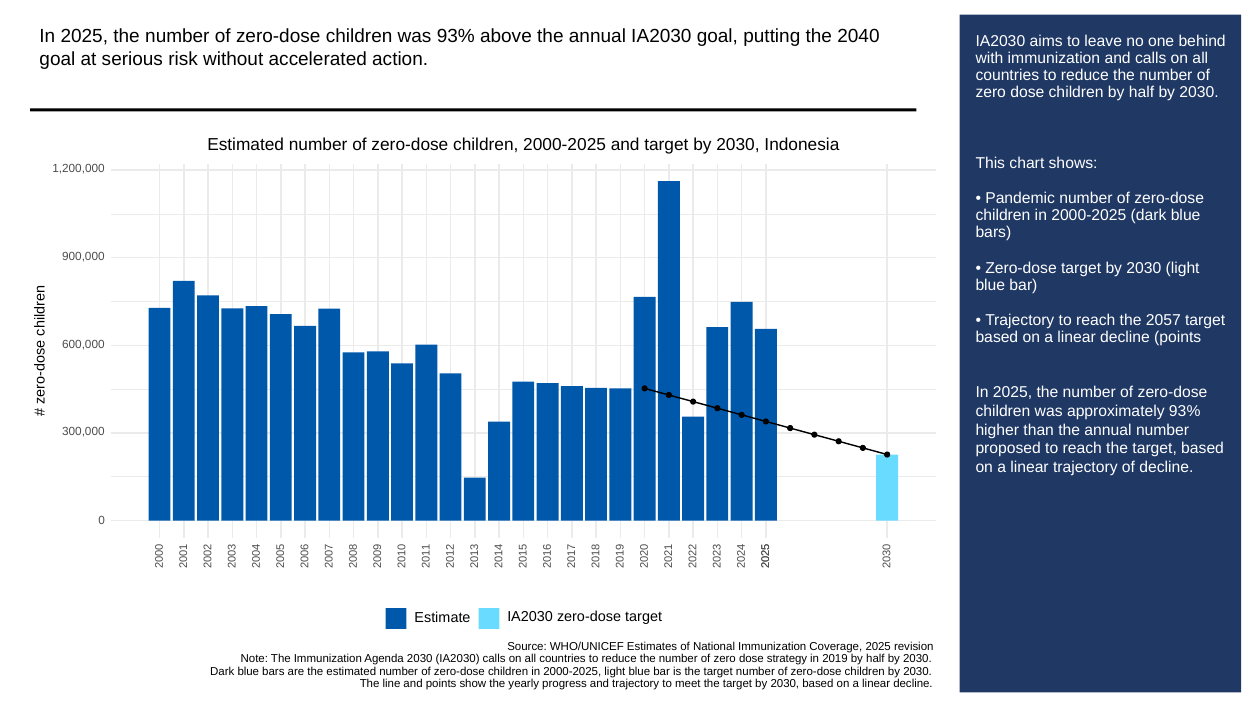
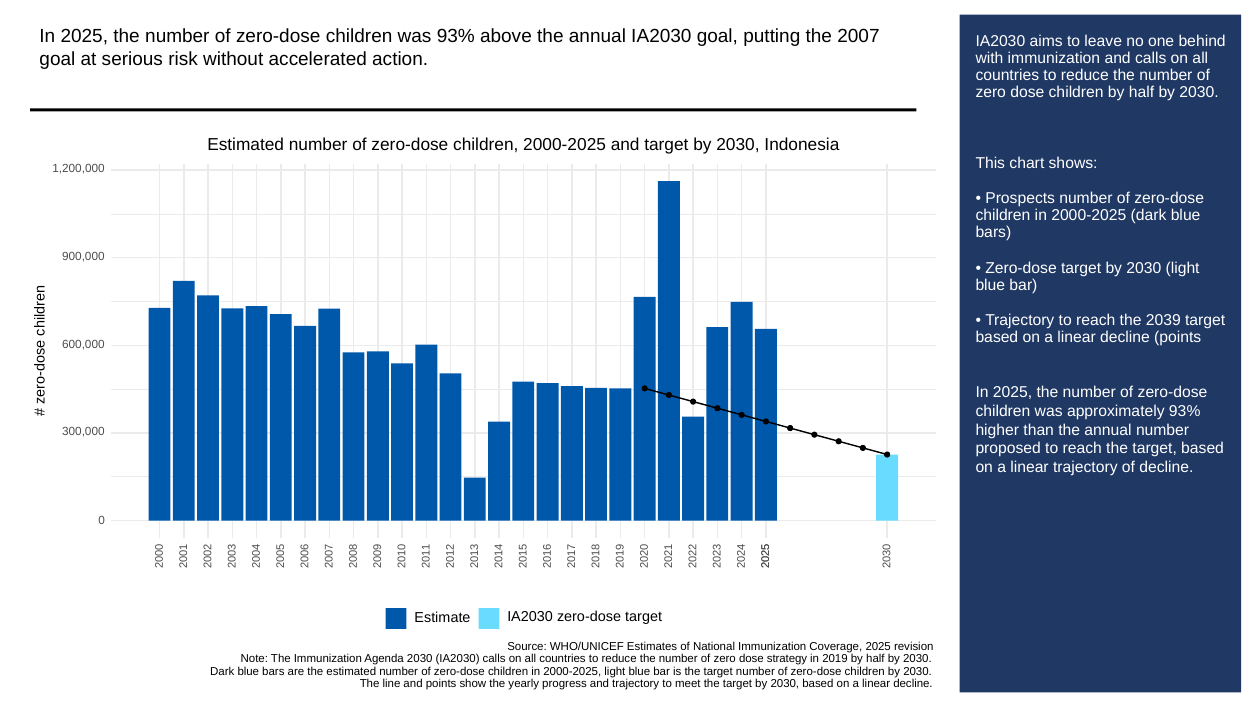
2040: 2040 -> 2007
Pandemic: Pandemic -> Prospects
2057: 2057 -> 2039
